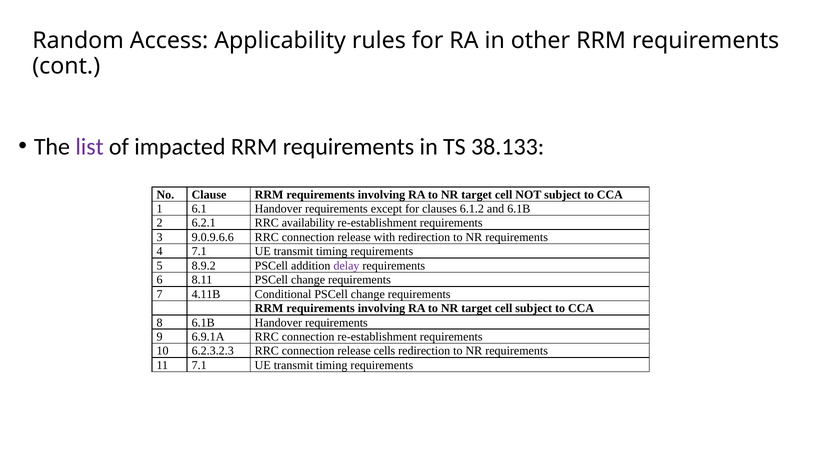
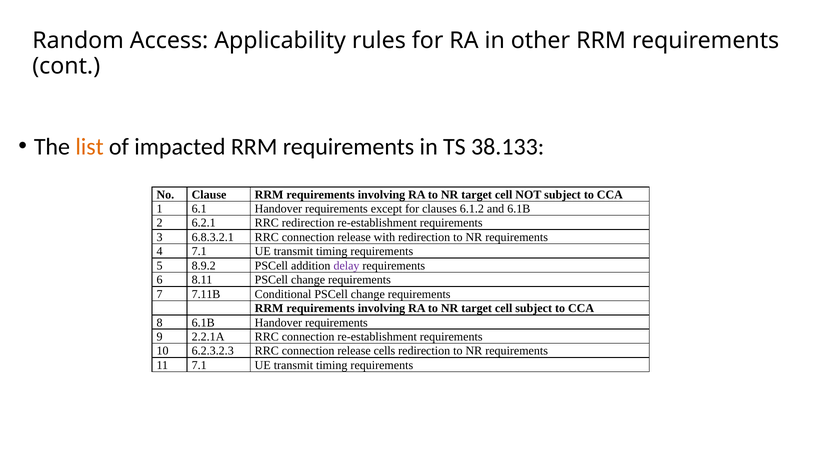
list colour: purple -> orange
RRC availability: availability -> redirection
9.0.9.6.6: 9.0.9.6.6 -> 6.8.3.2.1
4.11B: 4.11B -> 7.11B
6.9.1A: 6.9.1A -> 2.2.1A
